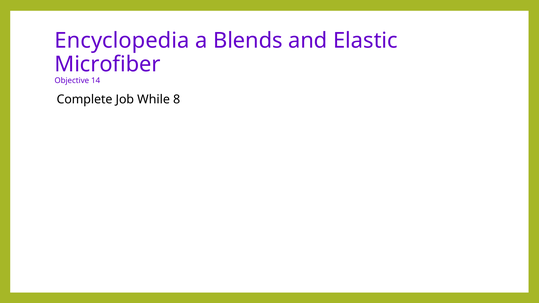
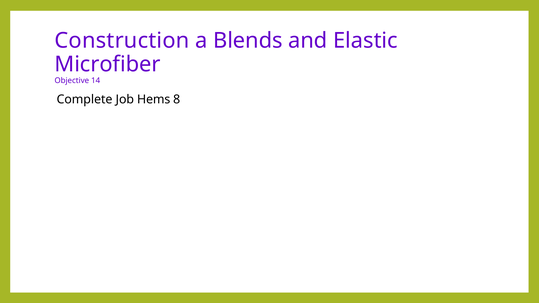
Encyclopedia: Encyclopedia -> Construction
While: While -> Hems
